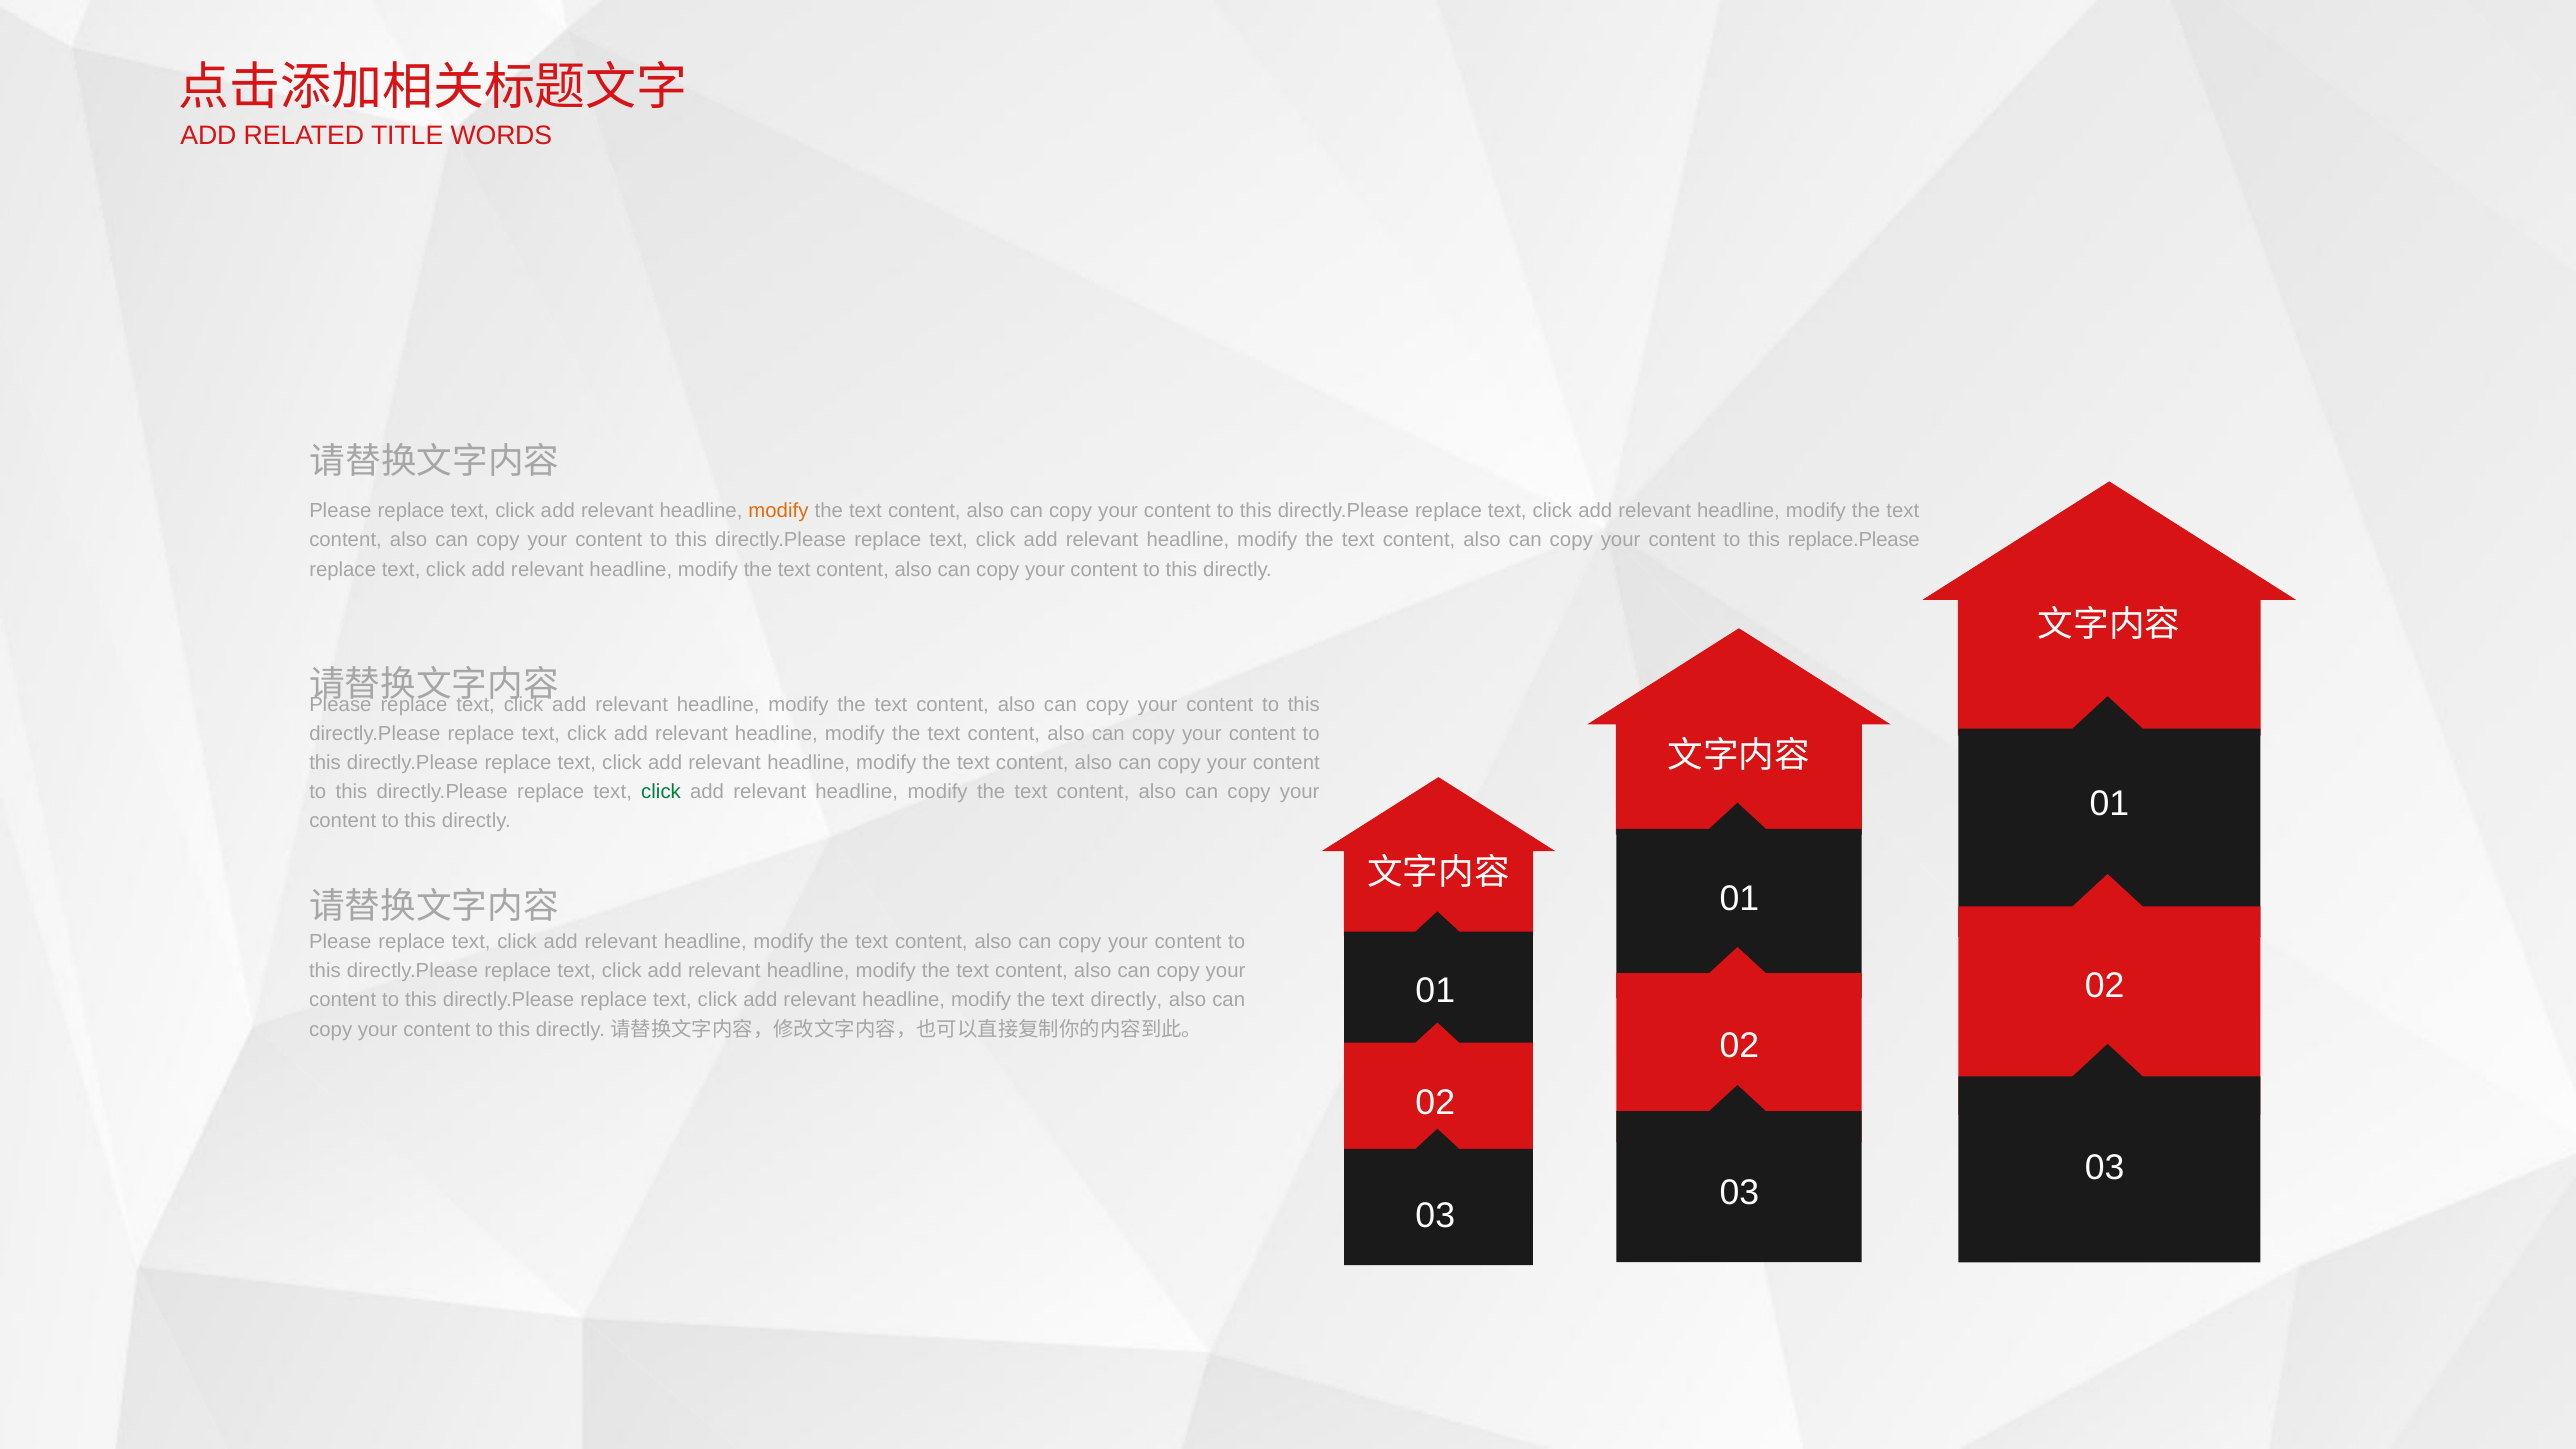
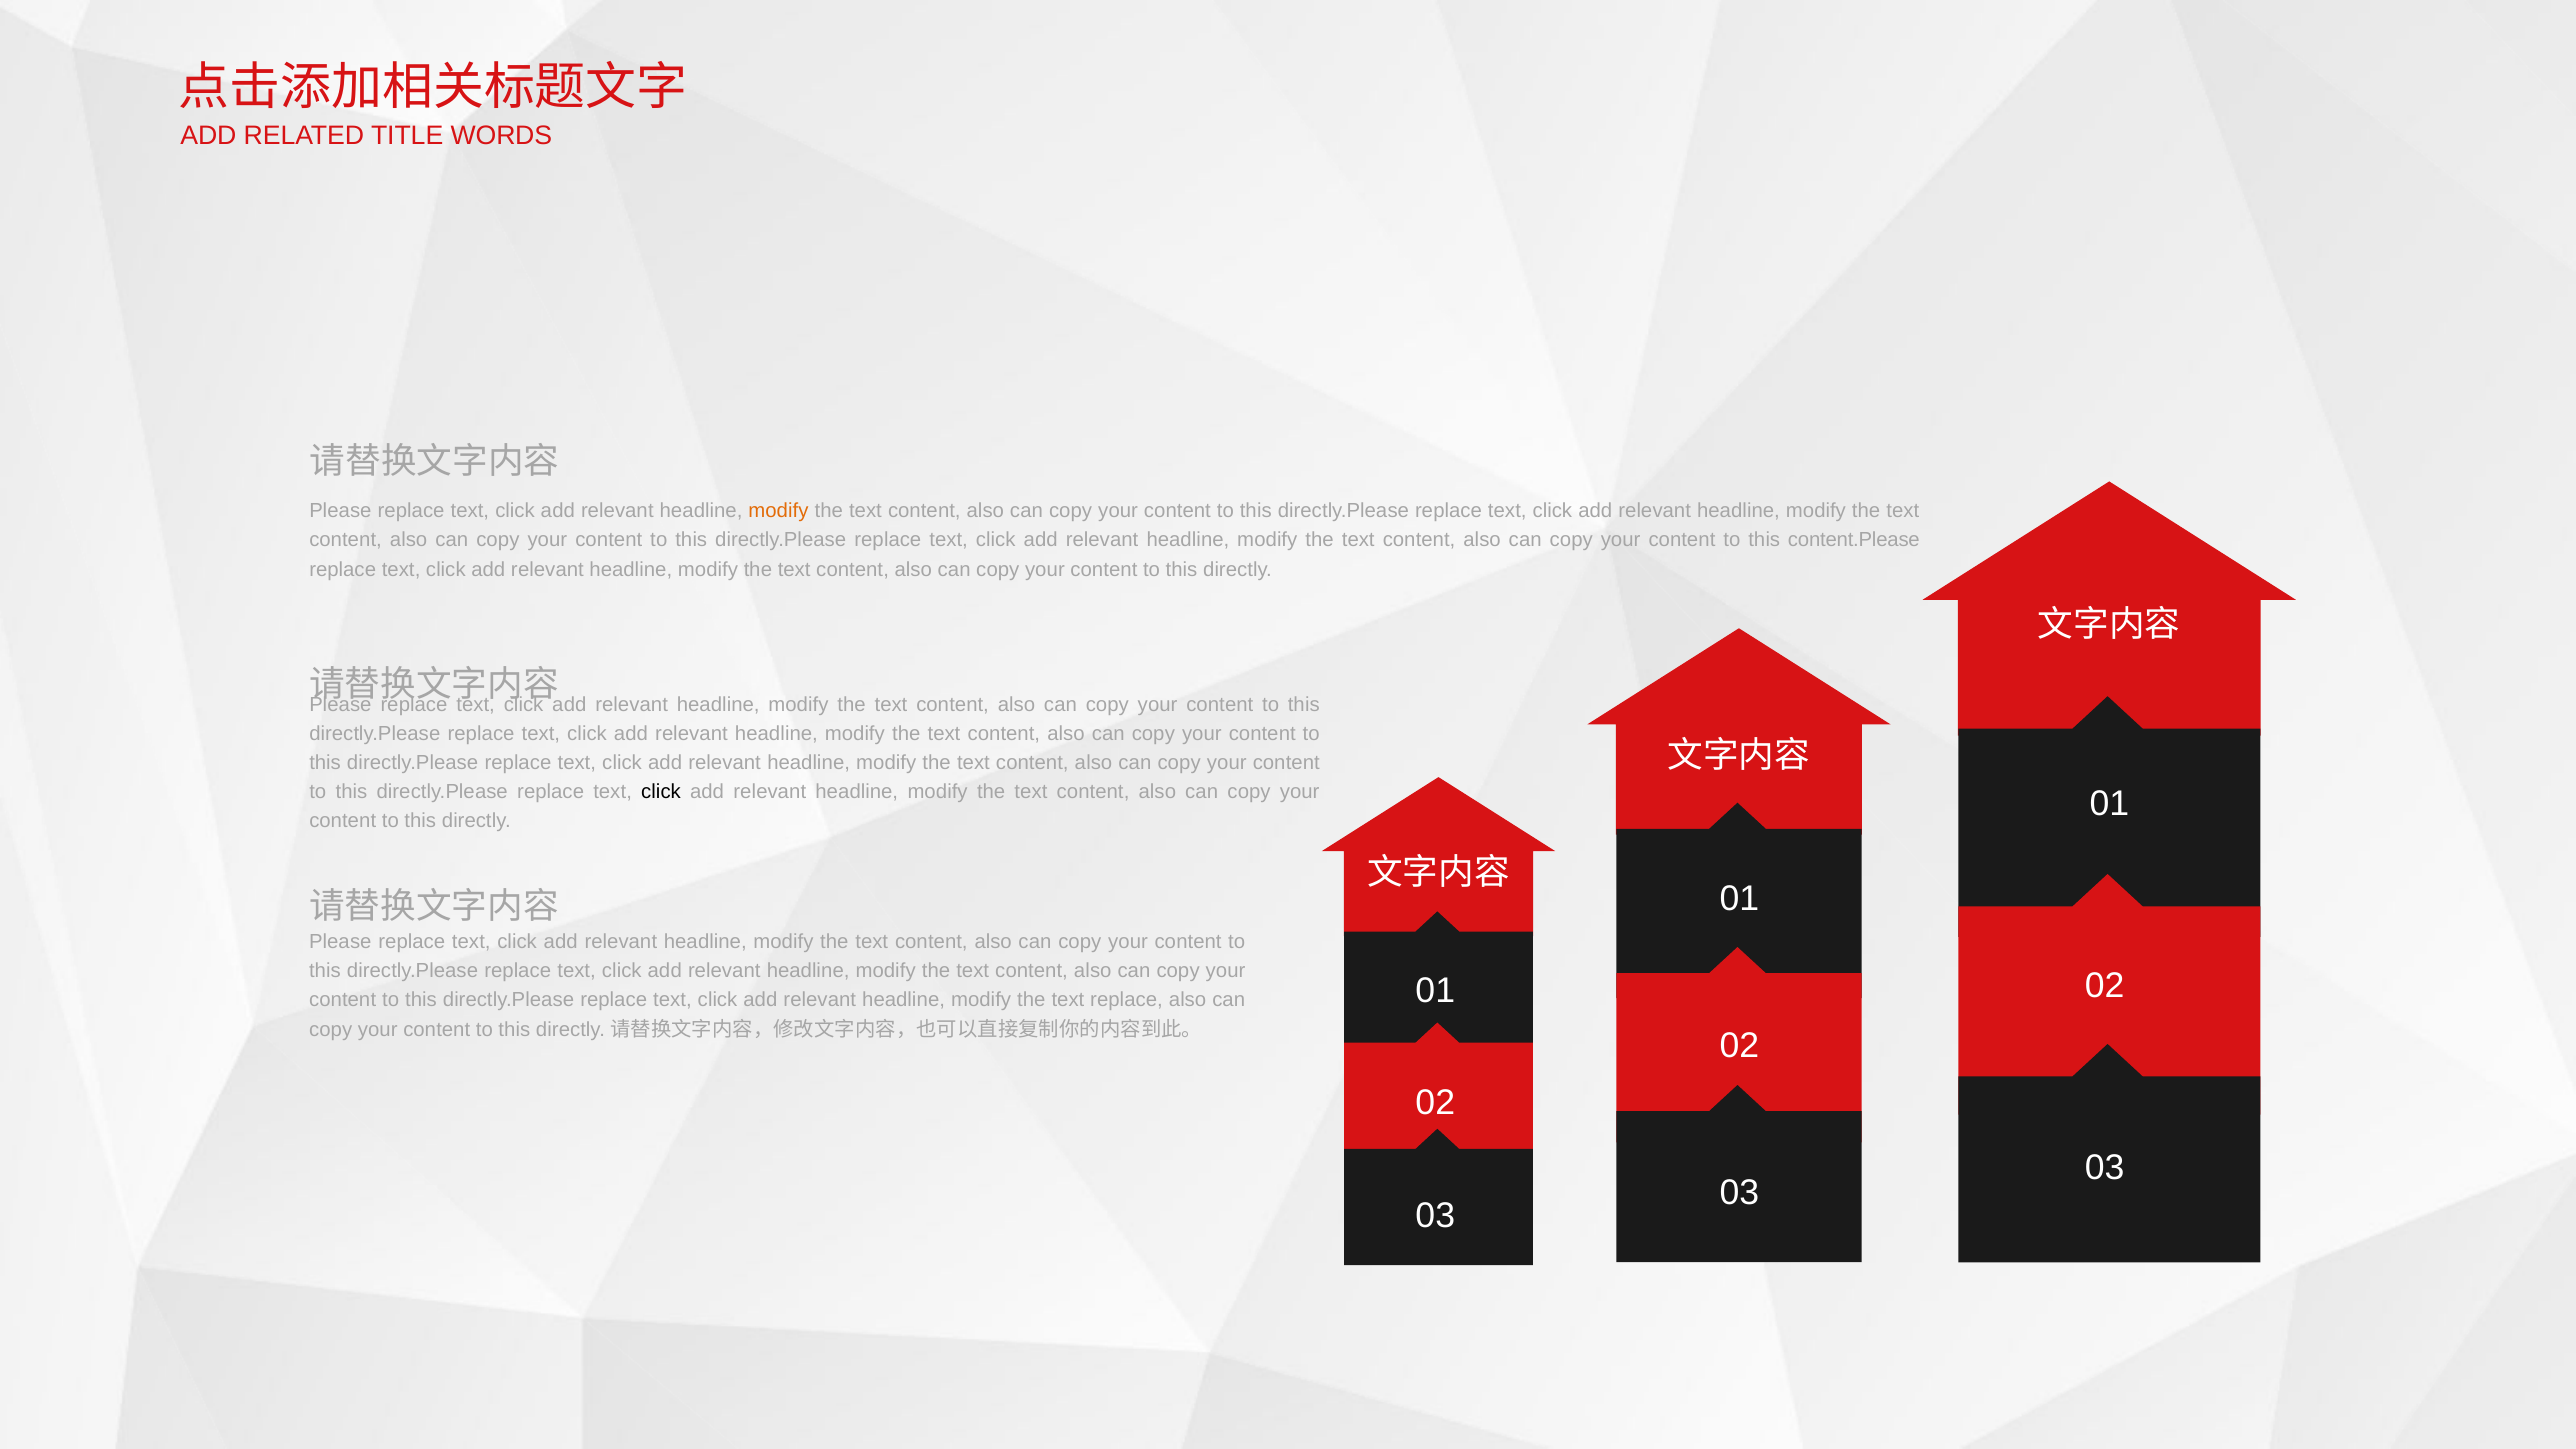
replace.Please: replace.Please -> content.Please
click at (661, 792) colour: green -> black
text directly: directly -> replace
